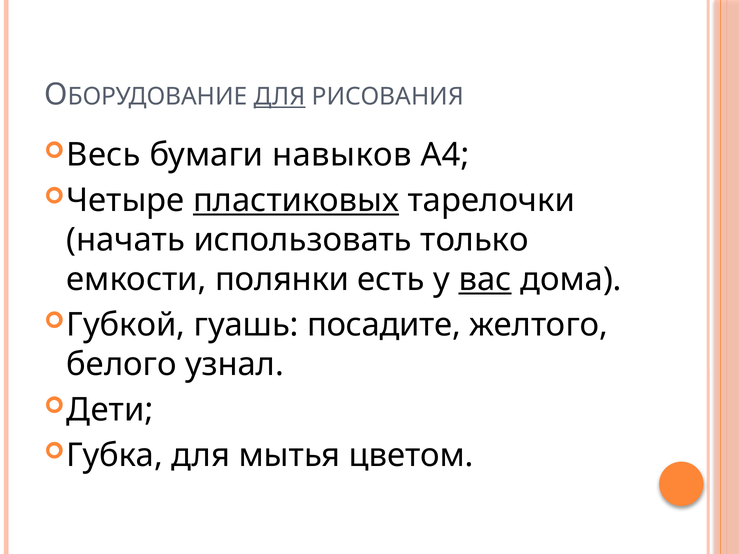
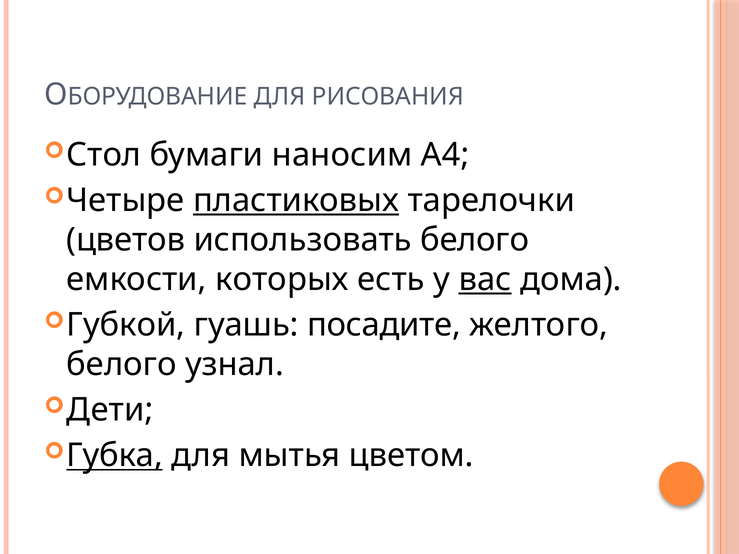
ДЛЯ at (280, 97) underline: present -> none
Весь: Весь -> Стол
навыков: навыков -> наносим
начать: начать -> цветов
использовать только: только -> белого
полянки: полянки -> которых
Губка underline: none -> present
